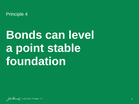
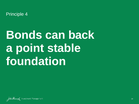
level: level -> back
